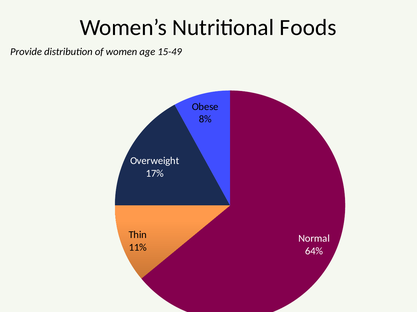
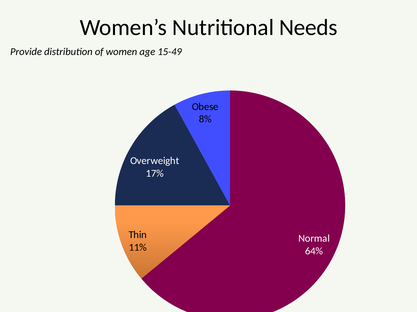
Foods: Foods -> Needs
